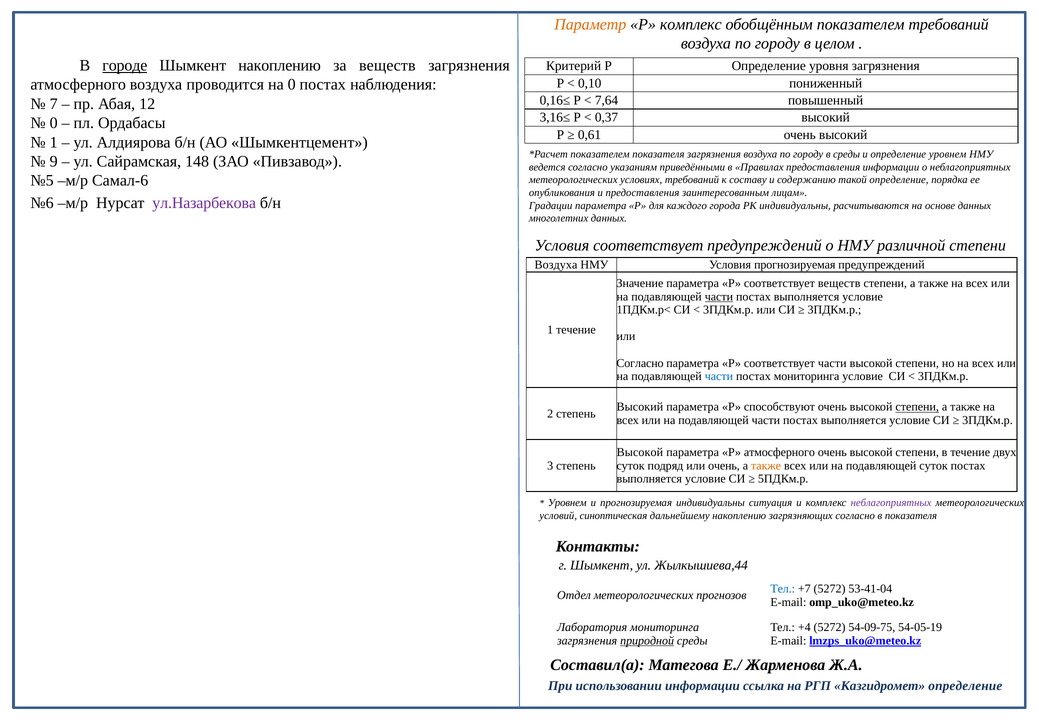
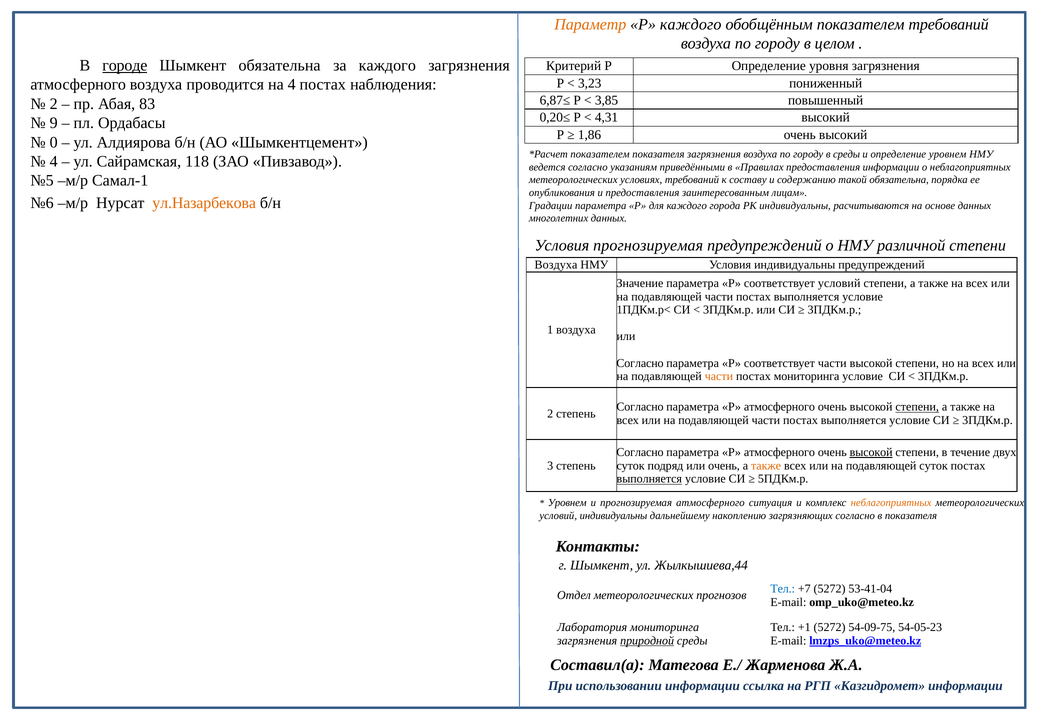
Р комплекс: комплекс -> каждого
Шымкент накоплению: накоплению -> обязательна
за веществ: веществ -> каждого
0,10: 0,10 -> 3,23
на 0: 0 -> 4
0,16≤: 0,16≤ -> 6,87≤
7,64: 7,64 -> 3,85
7 at (54, 104): 7 -> 2
12: 12 -> 83
3,16≤: 3,16≤ -> 0,20≤
0,37: 0,37 -> 4,31
0 at (54, 123): 0 -> 9
0,61: 0,61 -> 1,86
1 at (54, 142): 1 -> 0
9 at (54, 161): 9 -> 4
148: 148 -> 118
Самал-6: Самал-6 -> Самал-1
такой определение: определение -> обязательна
ул.Назарбекова colour: purple -> orange
Условия соответствует: соответствует -> прогнозируемая
Условия прогнозируемая: прогнозируемая -> индивидуальны
соответствует веществ: веществ -> условий
части at (719, 296) underline: present -> none
1 течение: течение -> воздуха
части at (719, 376) colour: blue -> orange
Высокий at (640, 407): Высокий -> Согласно
способствуют at (779, 407): способствуют -> атмосферного
Высокой at (640, 452): Высокой -> Согласно
высокой at (871, 452) underline: none -> present
выполняется at (649, 478) underline: none -> present
прогнозируемая индивидуальны: индивидуальны -> атмосферного
неблагоприятных at (891, 502) colour: purple -> orange
условий синоптическая: синоптическая -> индивидуальны
+4: +4 -> +1
54-05-19: 54-05-19 -> 54-05-23
Казгидромет определение: определение -> информации
